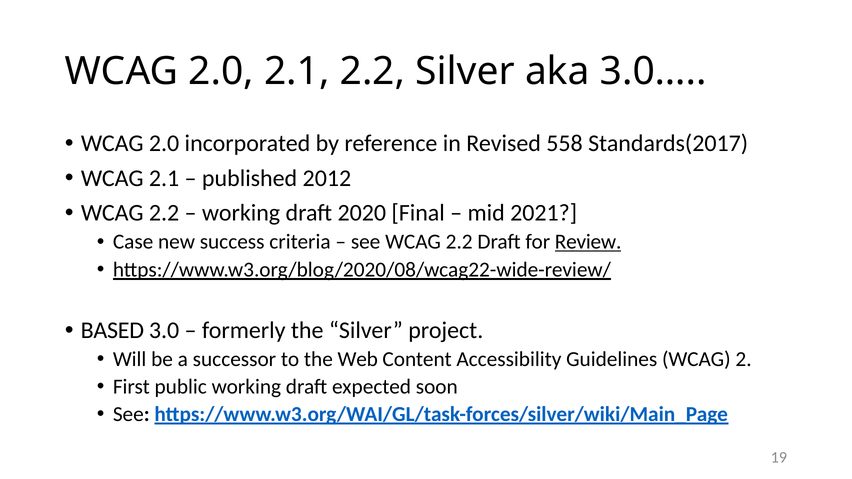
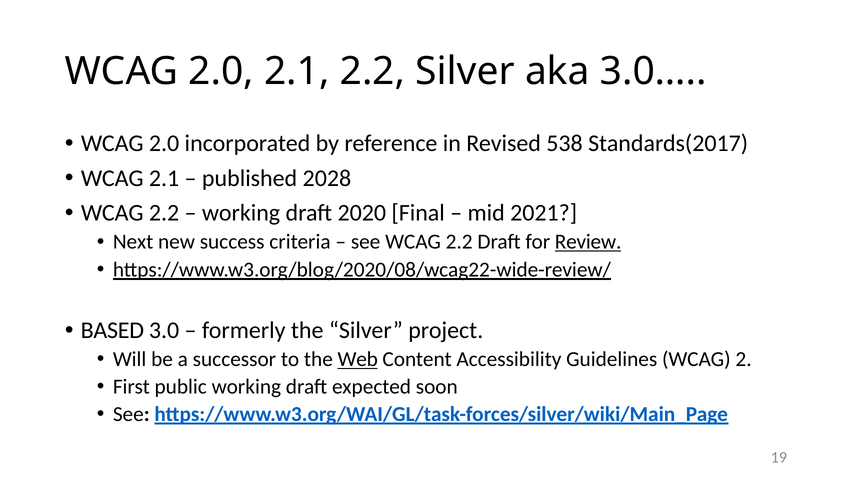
558: 558 -> 538
2012: 2012 -> 2028
Case: Case -> Next
Web underline: none -> present
